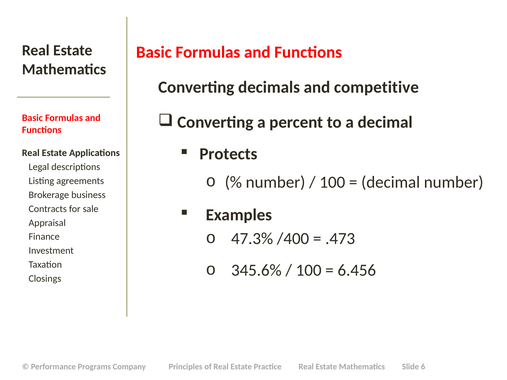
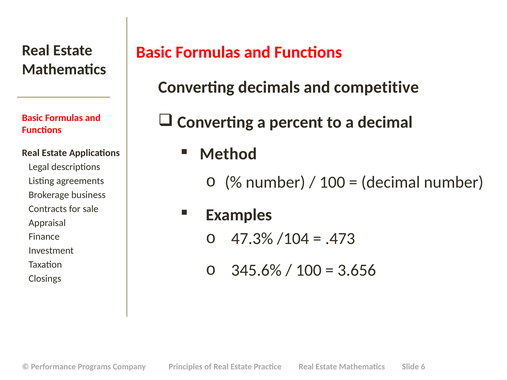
Protects: Protects -> Method
/400: /400 -> /104
6.456: 6.456 -> 3.656
